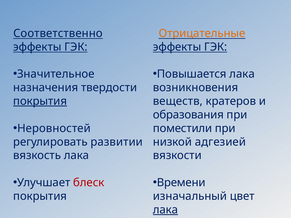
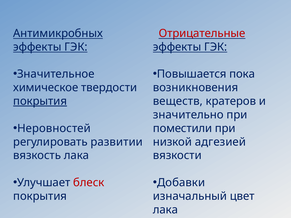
Соответственно: Соответственно -> Антимикробных
Отрицательные colour: orange -> red
Повышается лака: лака -> пока
назначения: назначения -> химическое
образования: образования -> значительно
Времени: Времени -> Добавки
лака at (165, 210) underline: present -> none
